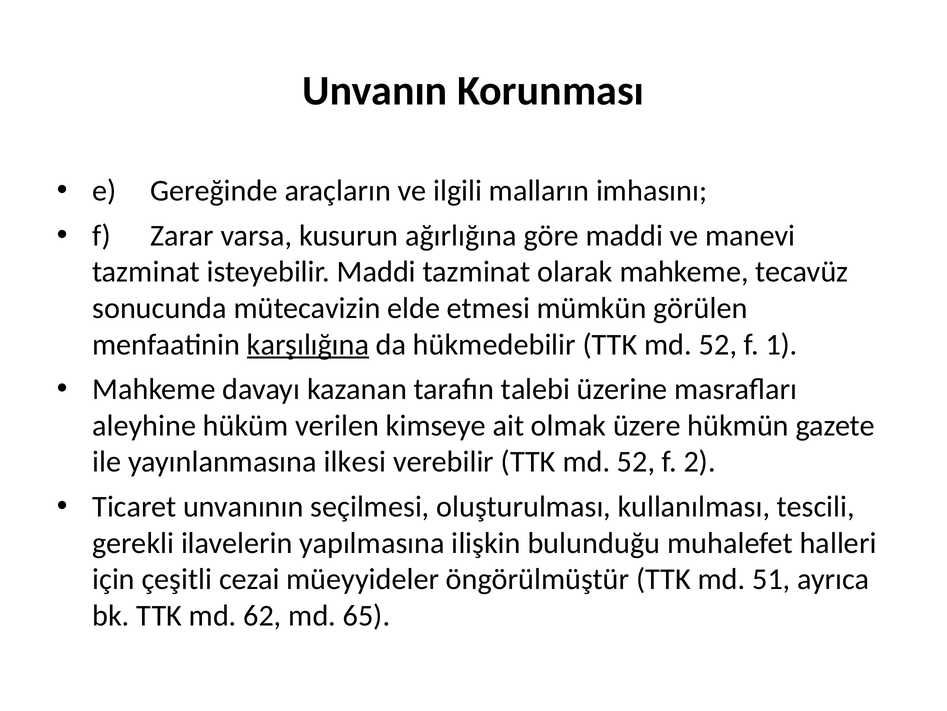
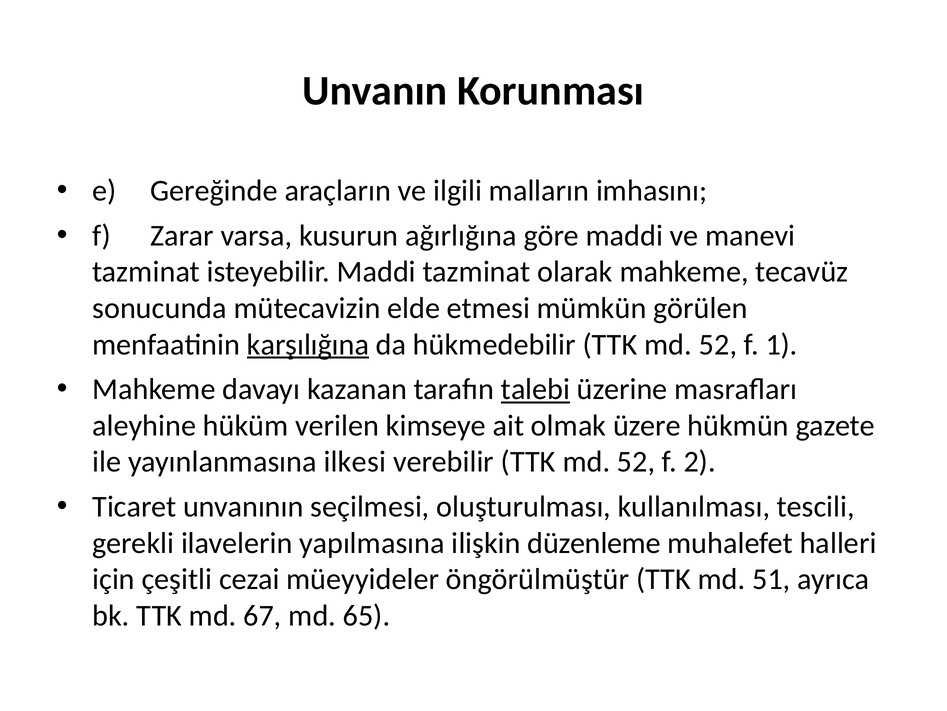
talebi underline: none -> present
bulunduğu: bulunduğu -> düzenleme
62: 62 -> 67
